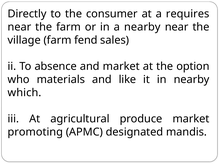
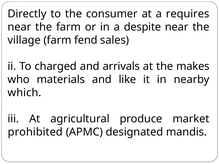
a nearby: nearby -> despite
absence: absence -> charged
and market: market -> arrivals
option: option -> makes
promoting: promoting -> prohibited
